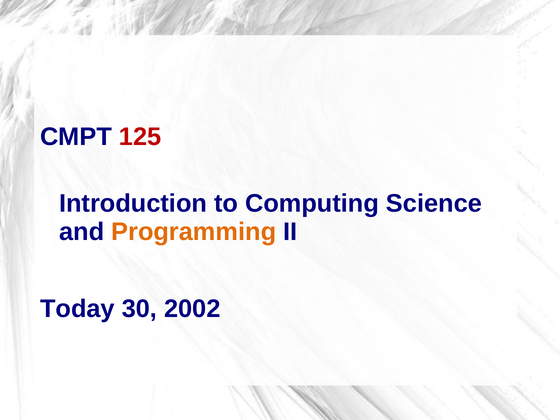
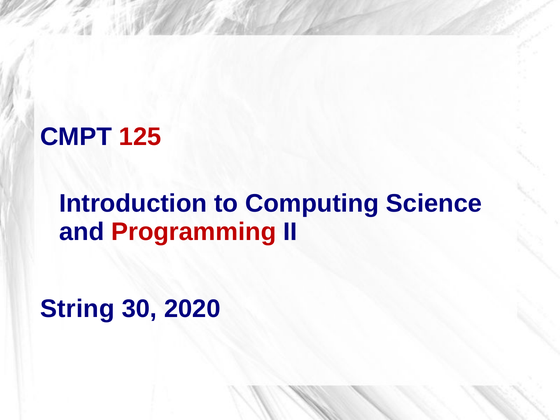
Programming colour: orange -> red
Today: Today -> String
2002: 2002 -> 2020
